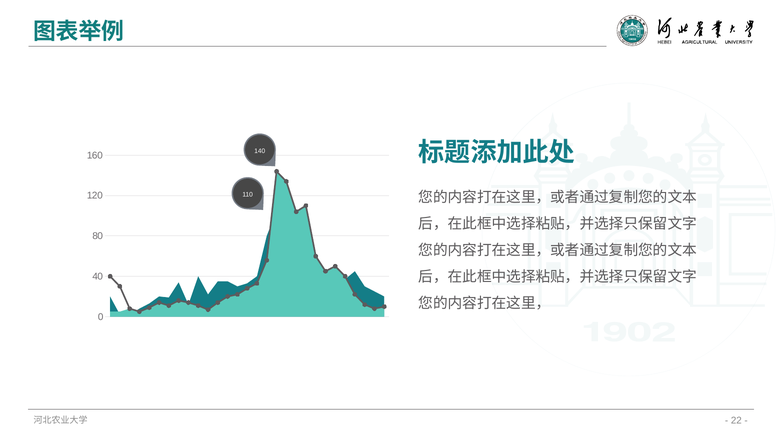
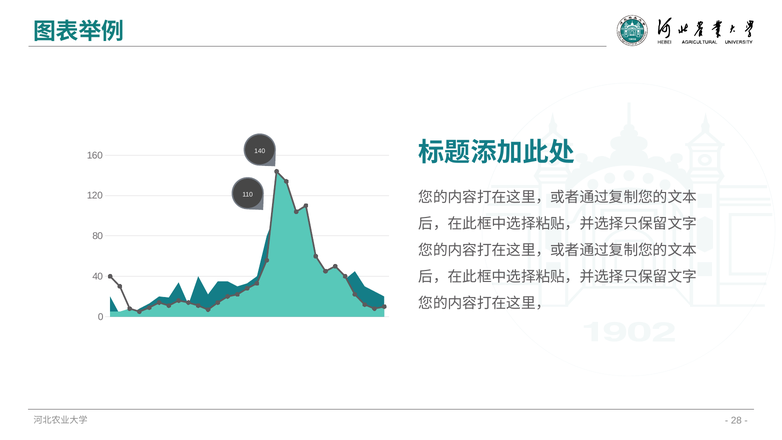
22: 22 -> 28
